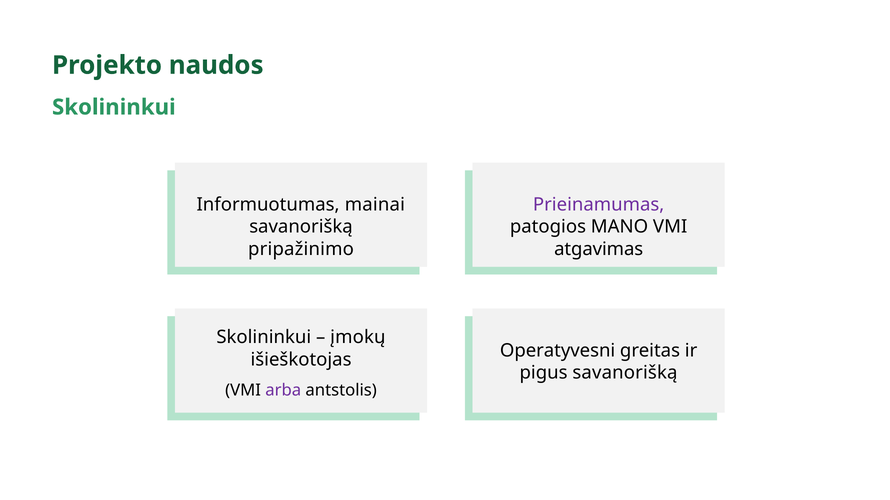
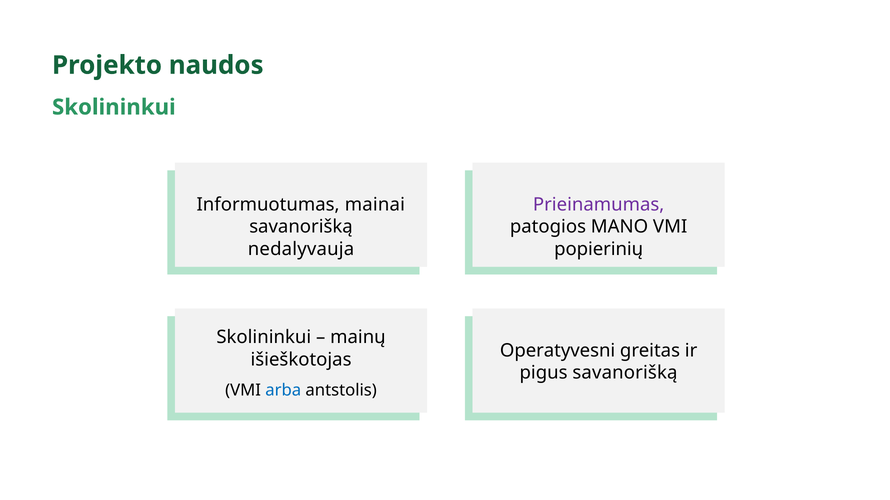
pripažinimo: pripažinimo -> nedalyvauja
atgavimas: atgavimas -> popierinių
įmokų: įmokų -> mainų
arba colour: purple -> blue
